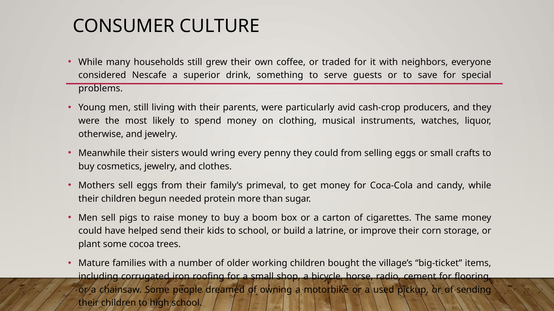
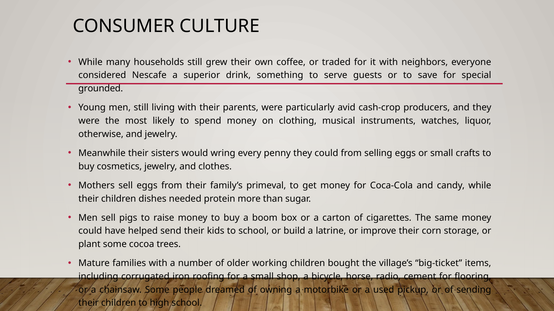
problems: problems -> grounded
begun: begun -> dishes
